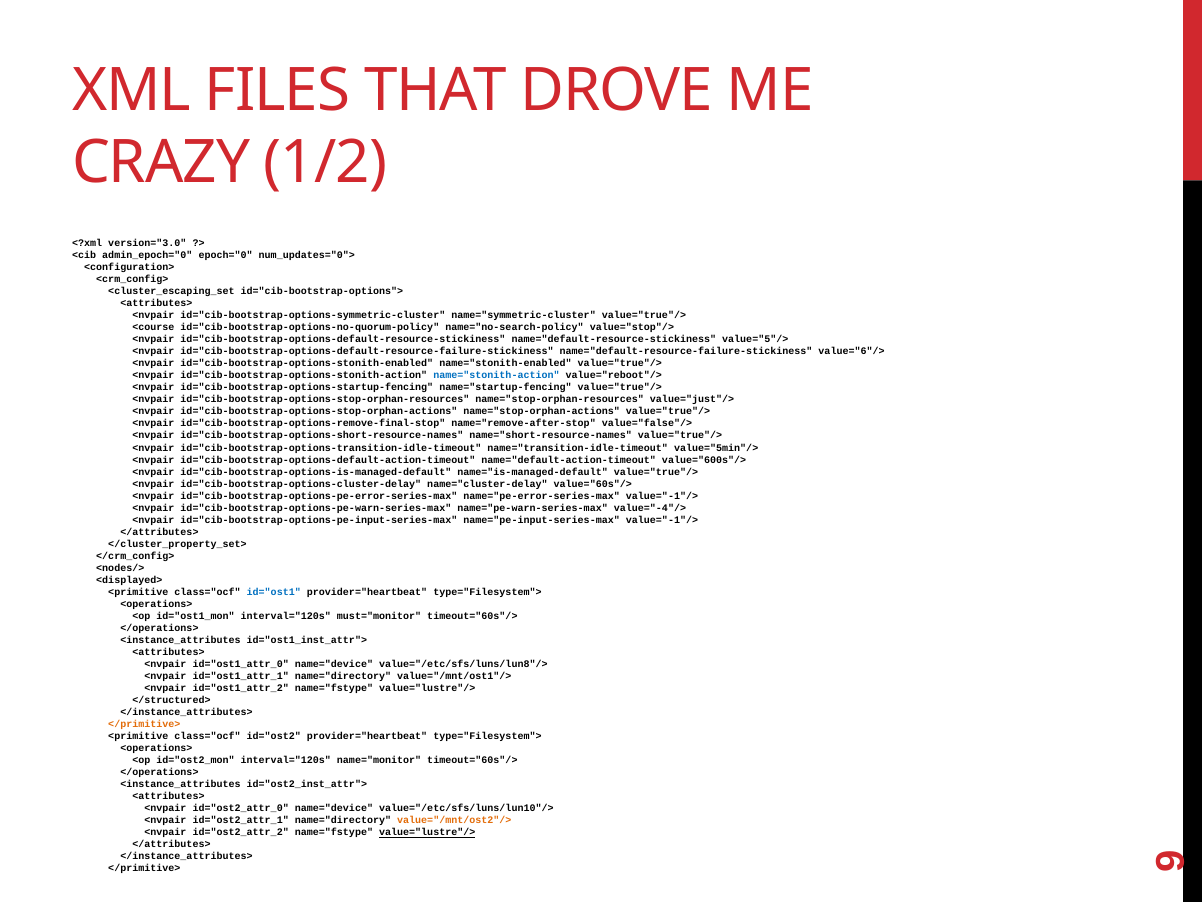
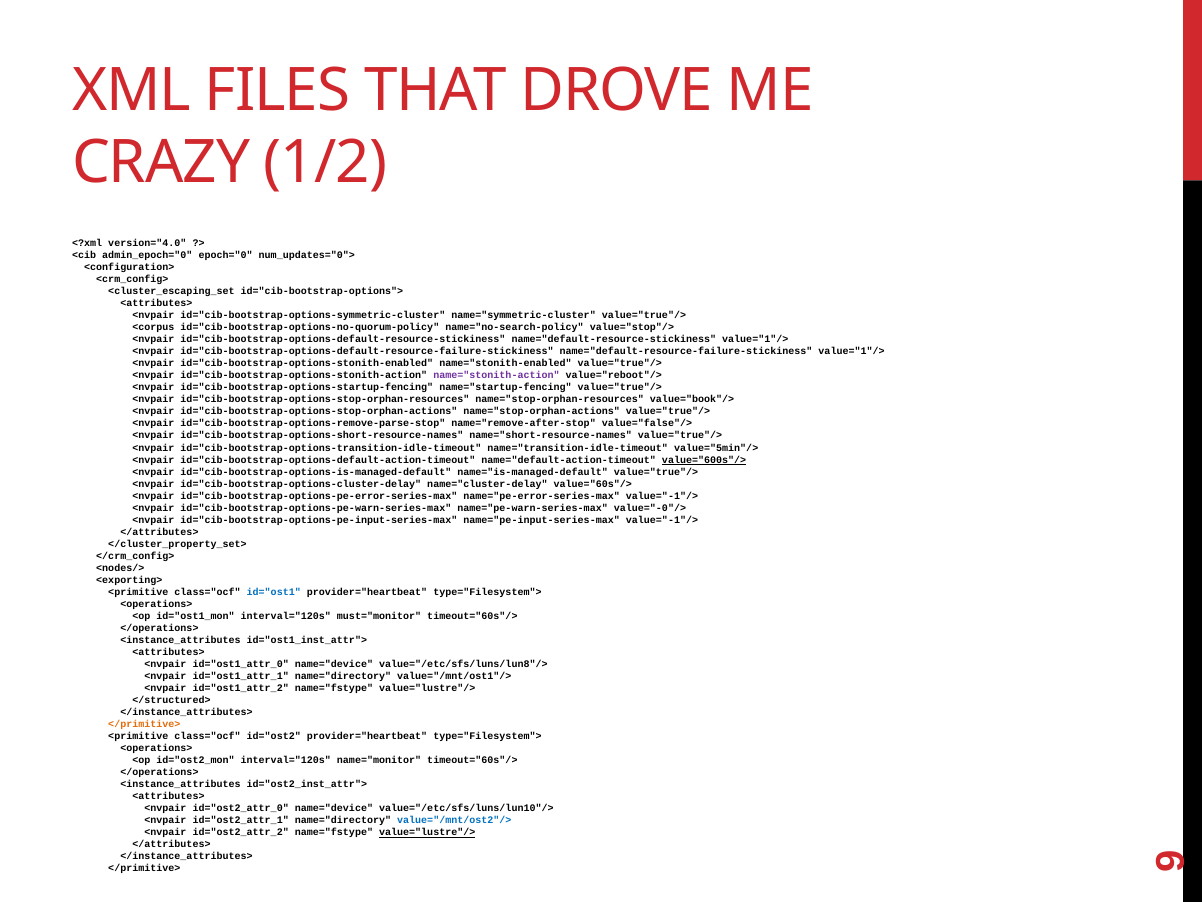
version="3.0: version="3.0 -> version="4.0
<course: <course -> <corpus
name="default-resource-stickiness value="5"/>: value="5"/> -> value="1"/>
name="default-resource-failure-stickiness value="6"/>: value="6"/> -> value="1"/>
name="stonith-action colour: blue -> purple
value="just"/>: value="just"/> -> value="book"/>
id="cib-bootstrap-options-remove-final-stop: id="cib-bootstrap-options-remove-final-stop -> id="cib-bootstrap-options-remove-parse-stop
value="600s"/> underline: none -> present
value="-4"/>: value="-4"/> -> value="-0"/>
<displayed>: <displayed> -> <exporting>
value="/mnt/ost2"/> colour: orange -> blue
